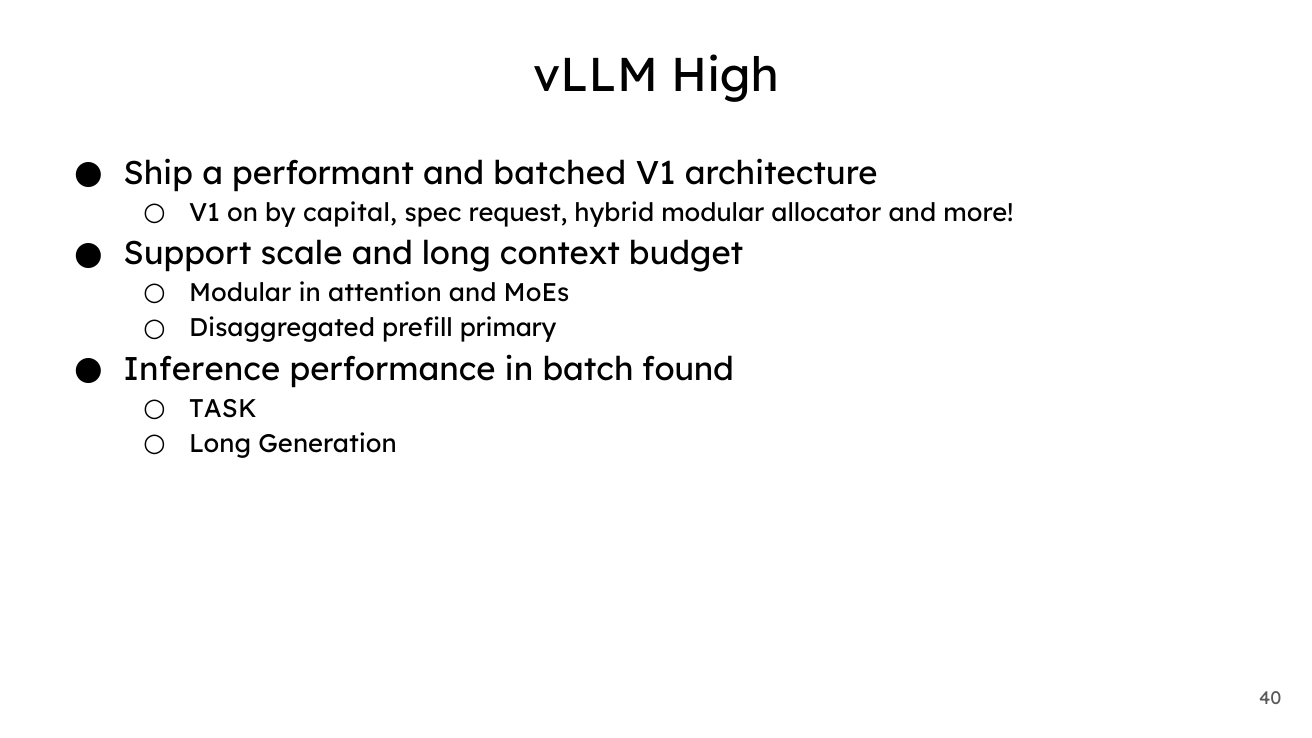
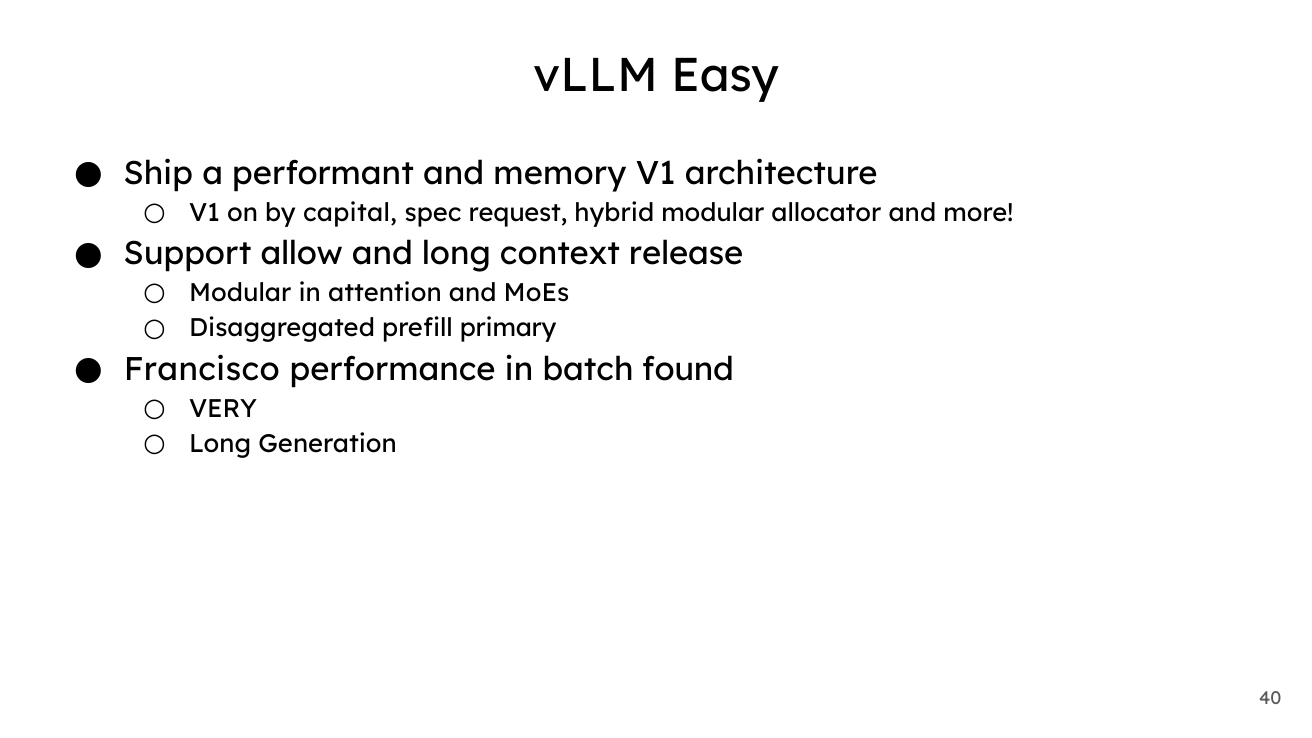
High: High -> Easy
batched: batched -> memory
scale: scale -> allow
budget: budget -> release
Inference: Inference -> Francisco
TASK: TASK -> VERY
